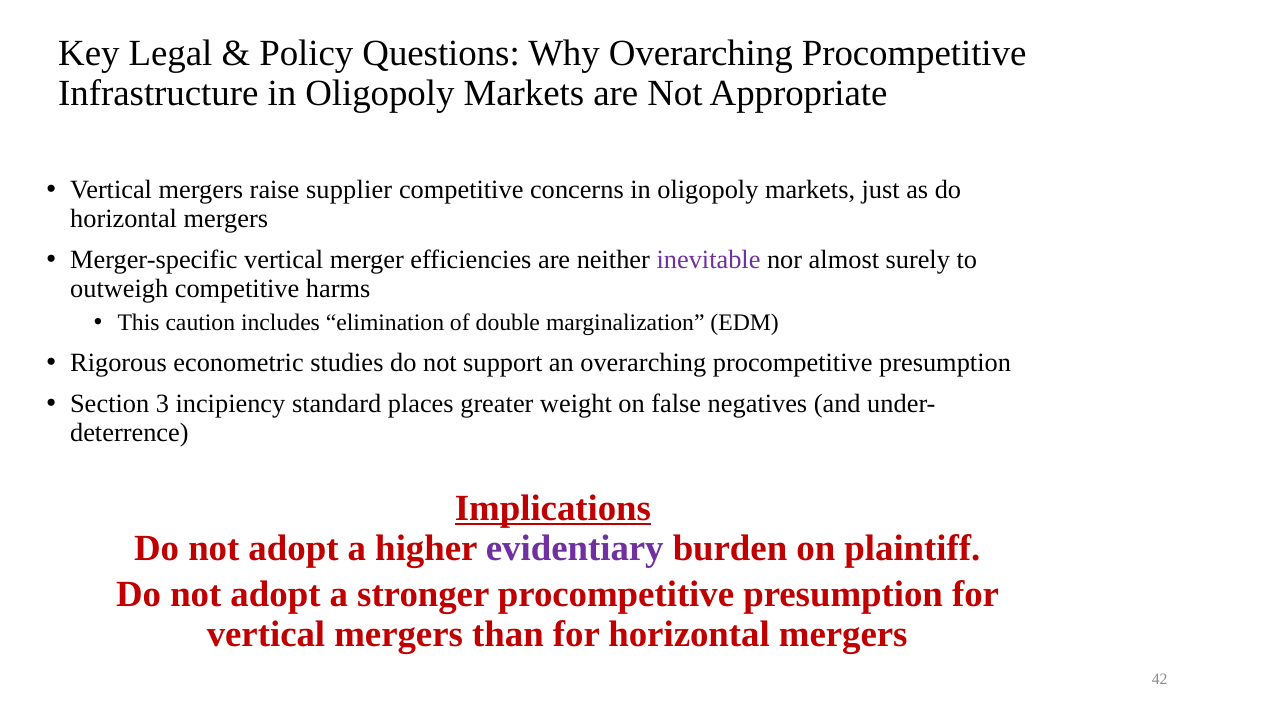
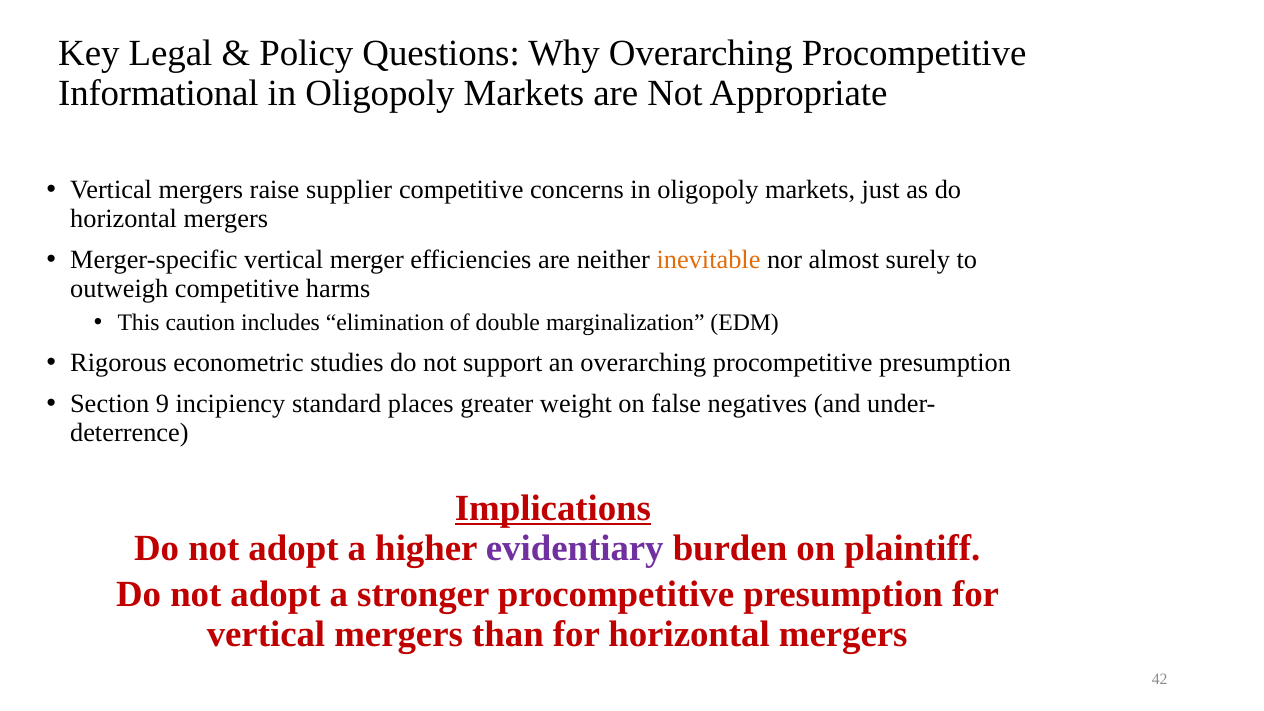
Infrastructure: Infrastructure -> Informational
inevitable colour: purple -> orange
3: 3 -> 9
